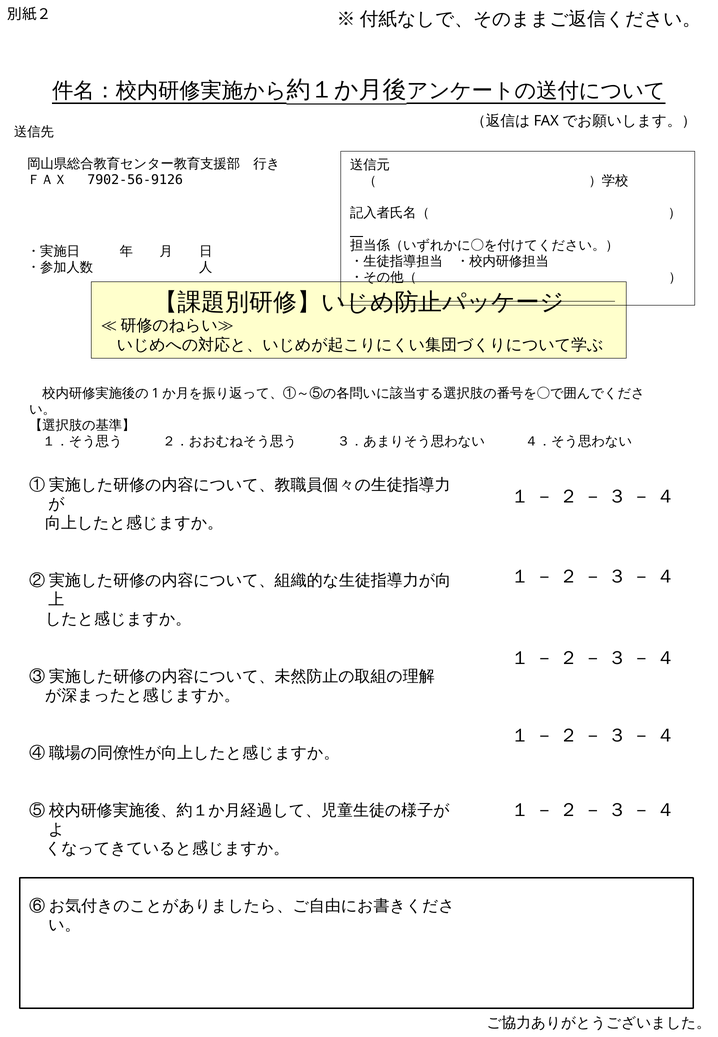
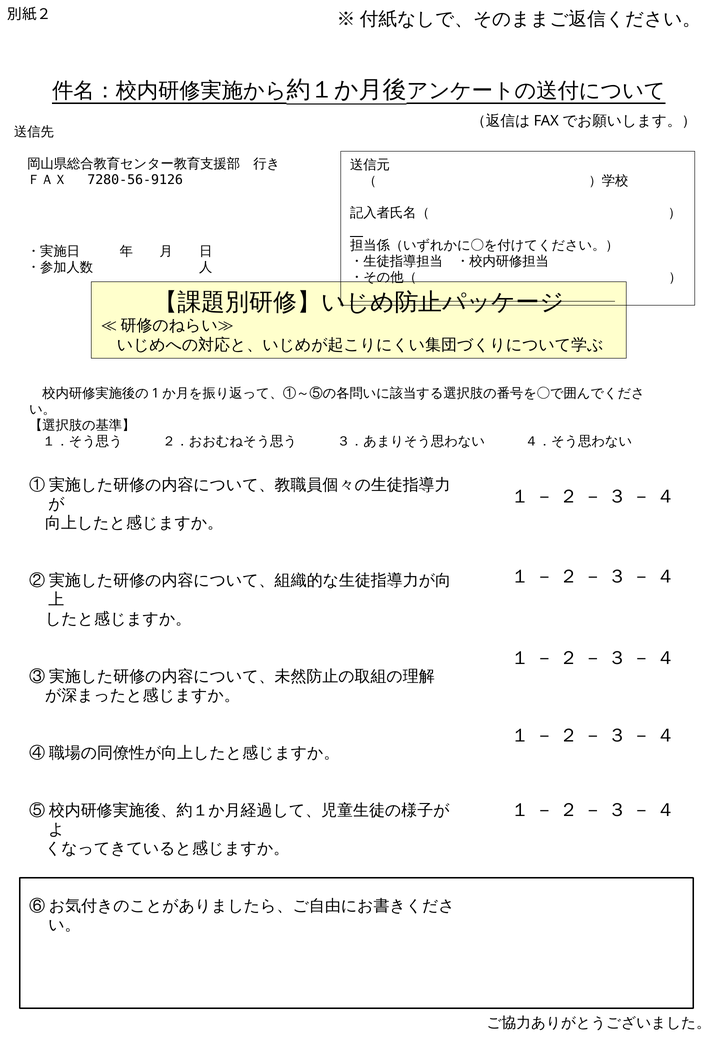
7902-56-9126: 7902-56-9126 -> 7280-56-9126
